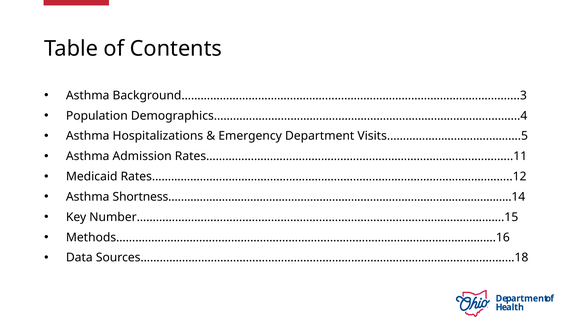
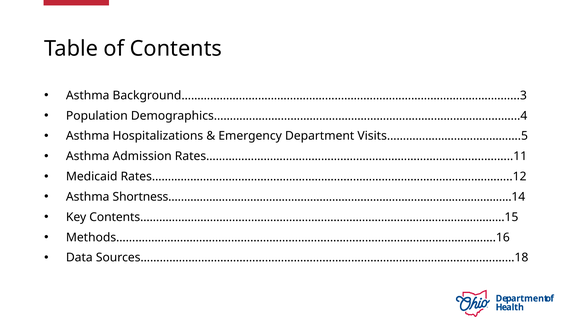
Number…………………………………………………………………………………………………….15: Number…………………………………………………………………………………………………….15 -> Contents…………………………………………………………………………………………………….15
